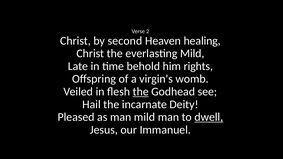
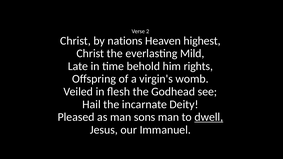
second: second -> nations
healing: healing -> highest
the at (141, 92) underline: present -> none
man mild: mild -> sons
